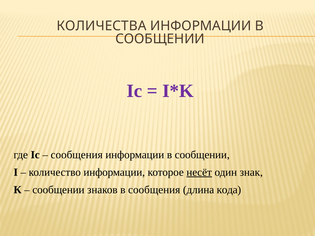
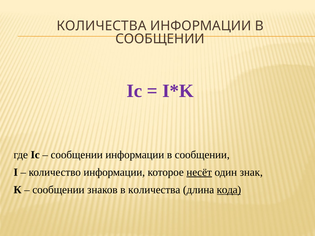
сообщения at (77, 155): сообщения -> сообщении
в сообщения: сообщения -> количества
кода underline: none -> present
